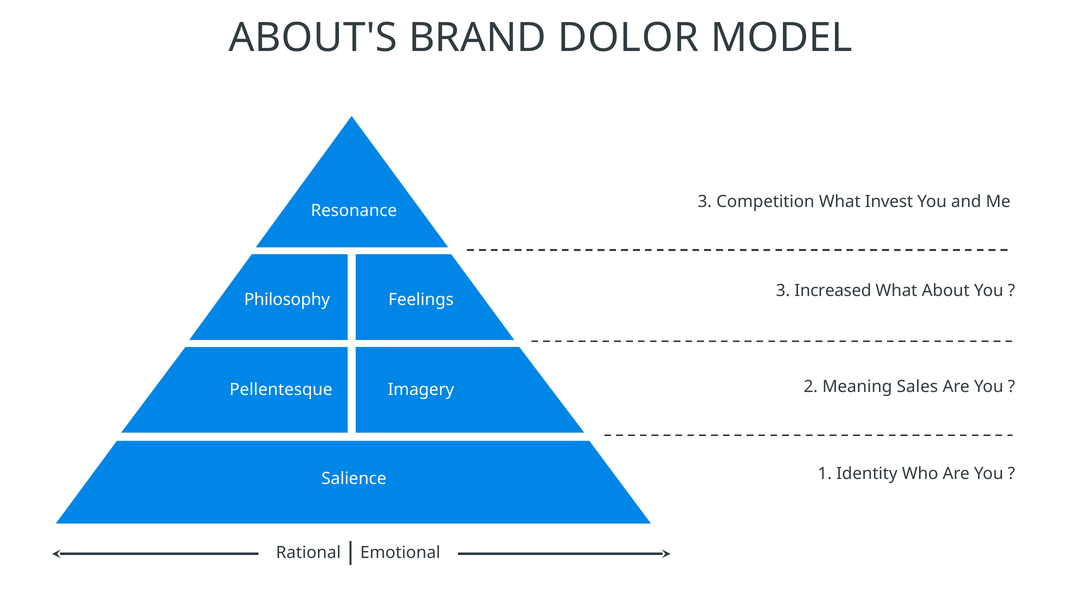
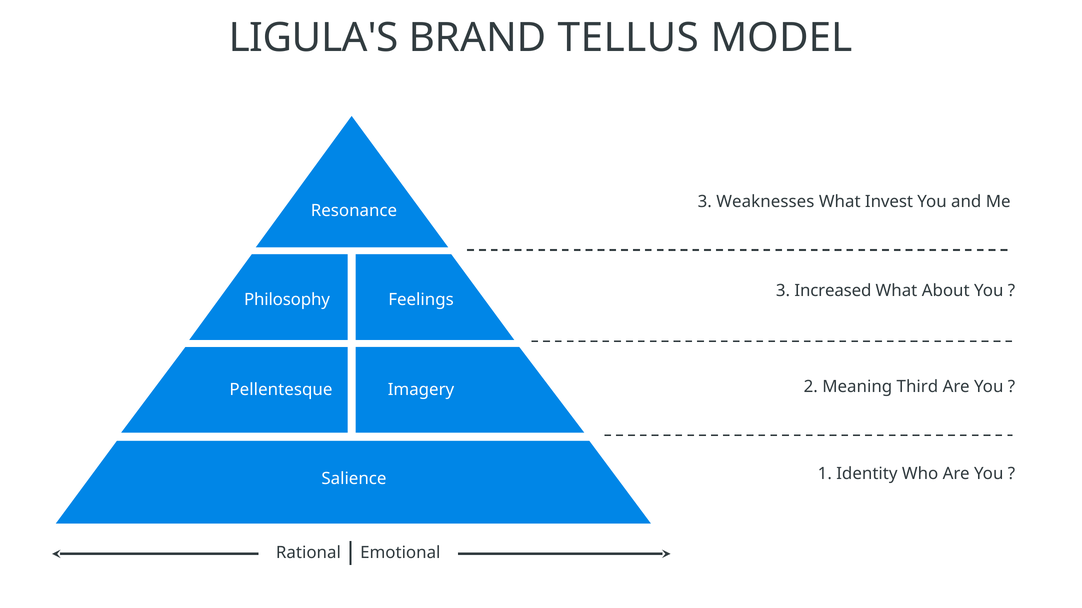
ABOUT'S: ABOUT'S -> LIGULA'S
DOLOR: DOLOR -> TELLUS
Competition: Competition -> Weaknesses
Sales: Sales -> Third
